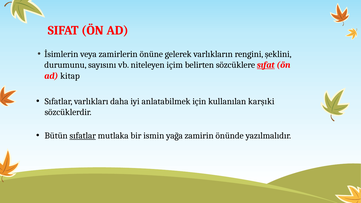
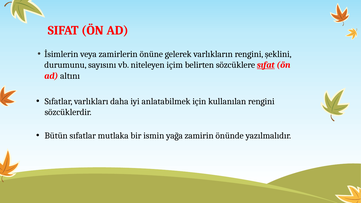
kitap: kitap -> altını
kullanılan karşıki: karşıki -> rengini
sıfatlar at (83, 136) underline: present -> none
